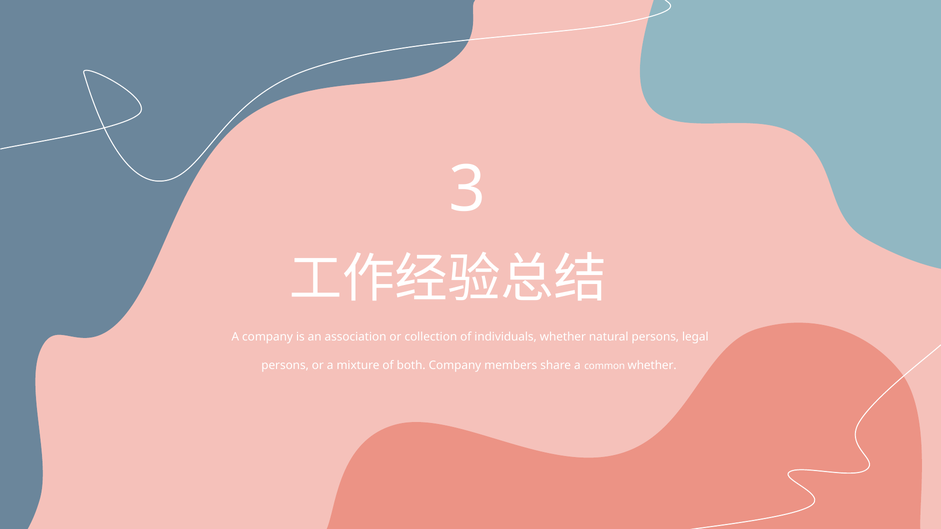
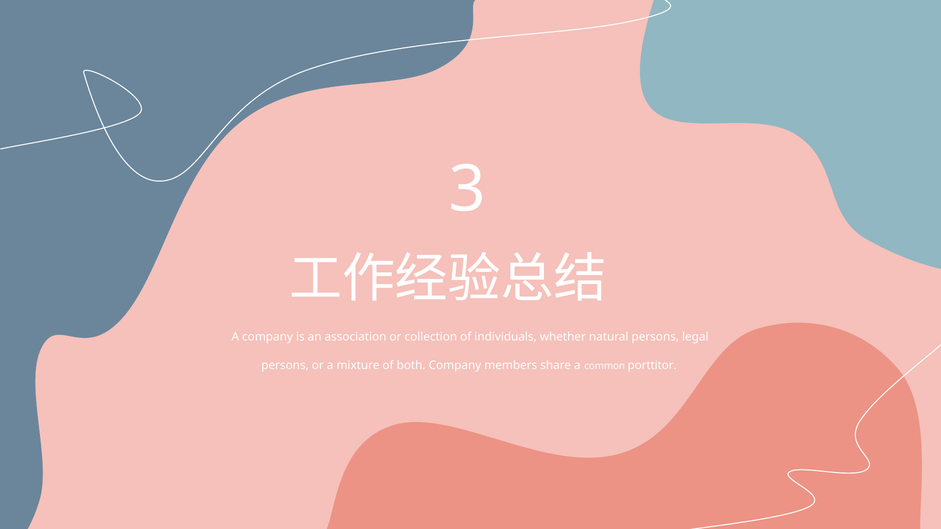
common whether: whether -> porttitor
